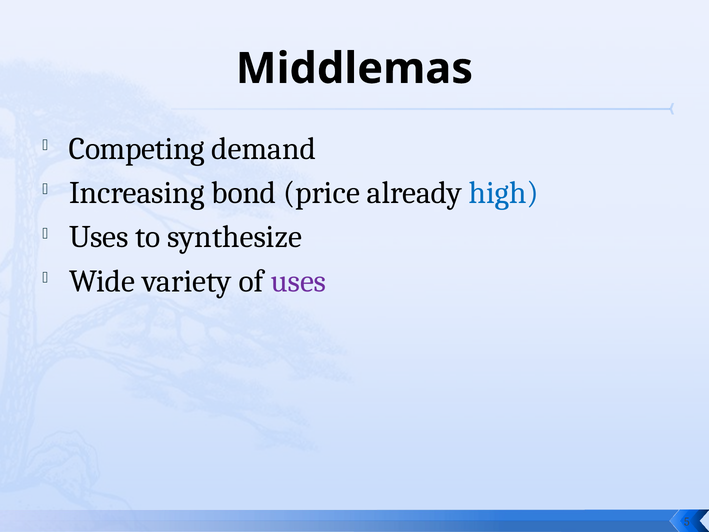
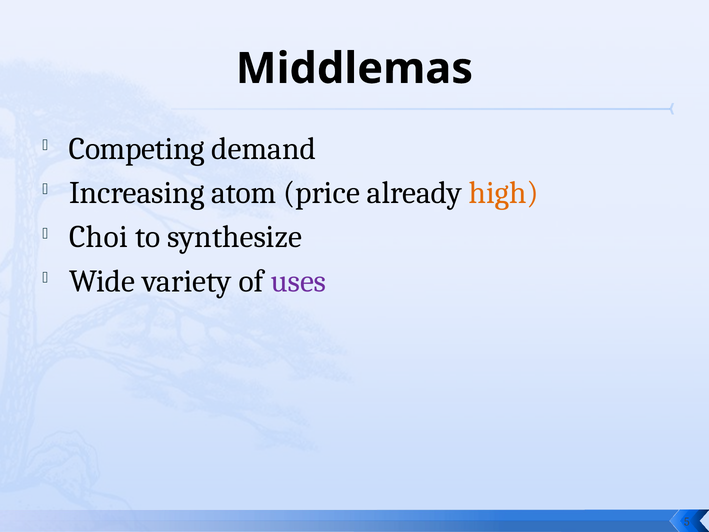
bond: bond -> atom
high colour: blue -> orange
Uses at (99, 237): Uses -> Choi
